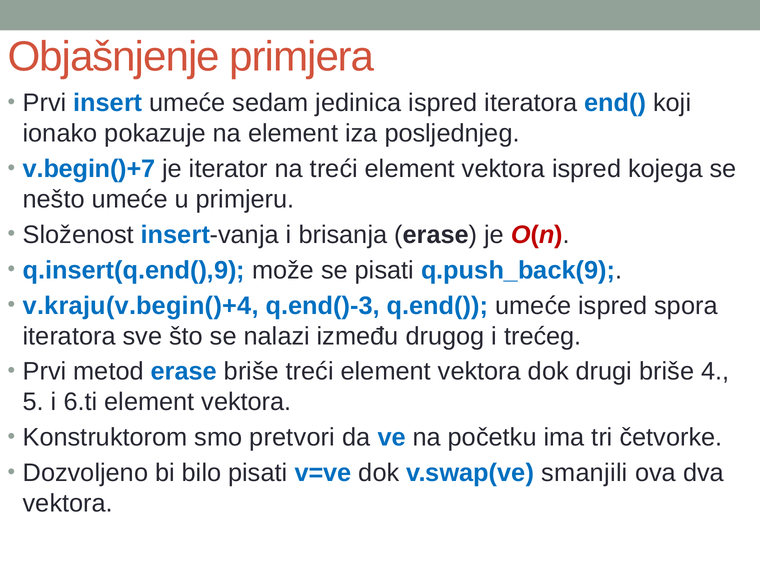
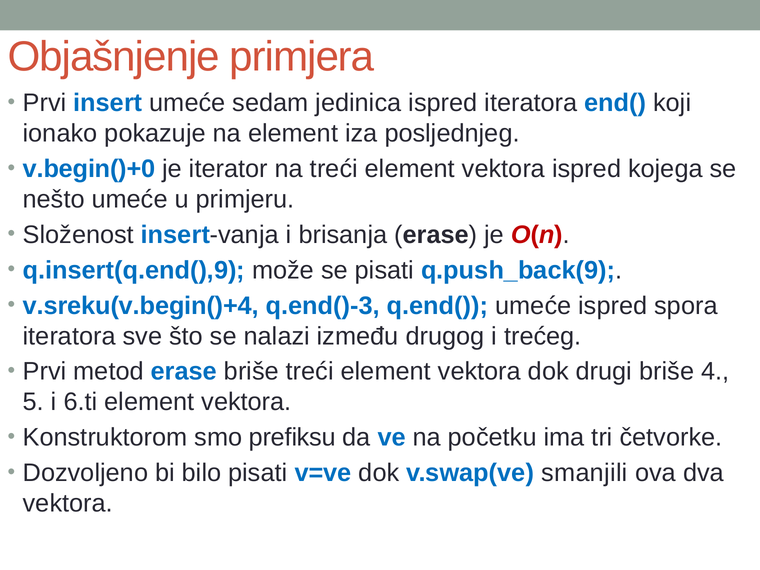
v.begin()+7: v.begin()+7 -> v.begin()+0
v.kraju(v.begin()+4: v.kraju(v.begin()+4 -> v.sreku(v.begin()+4
pretvori: pretvori -> prefiksu
